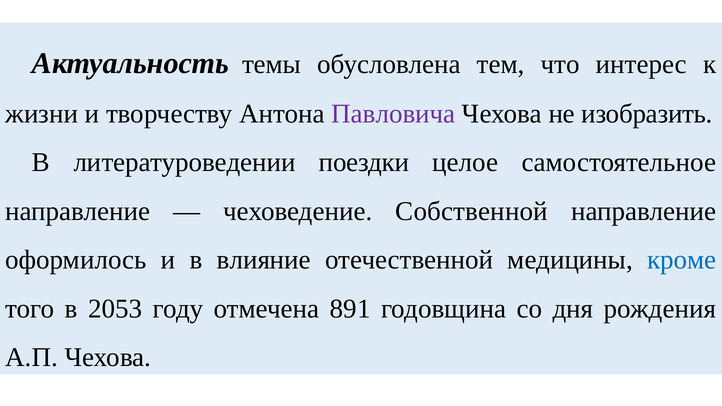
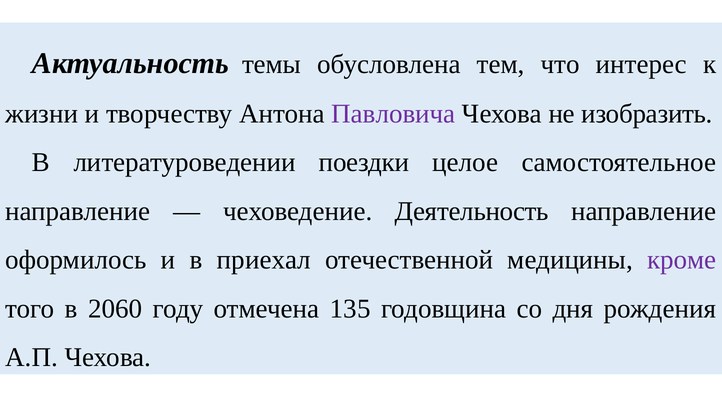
Собственной: Собственной -> Деятельность
влияние: влияние -> приехал
кроме colour: blue -> purple
2053: 2053 -> 2060
891: 891 -> 135
